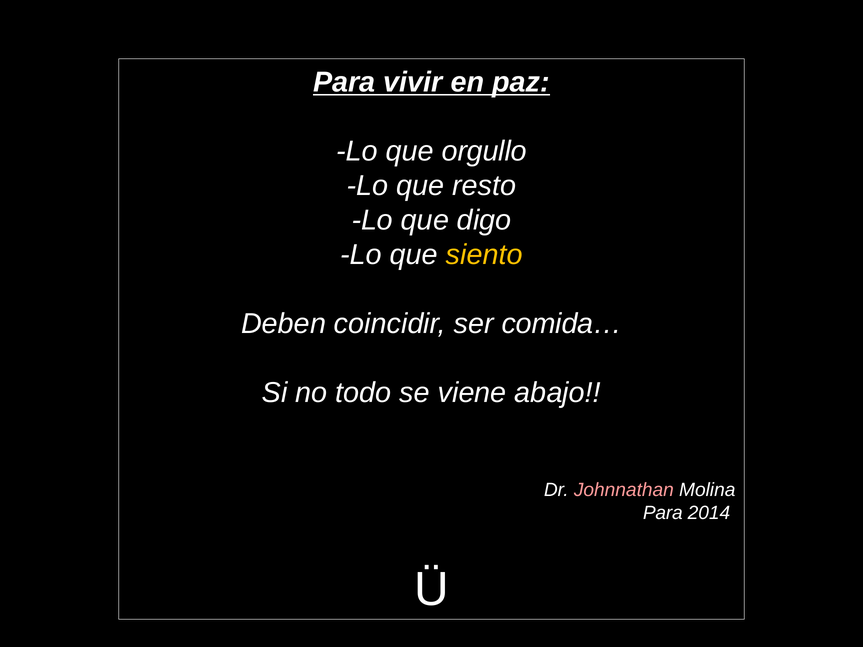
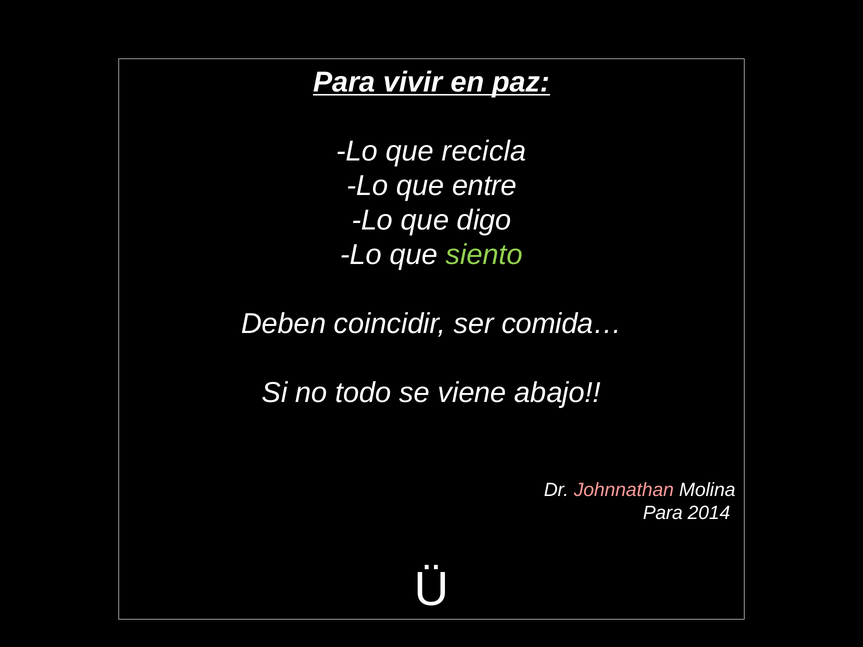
orgullo: orgullo -> recicla
resto: resto -> entre
siento colour: yellow -> light green
